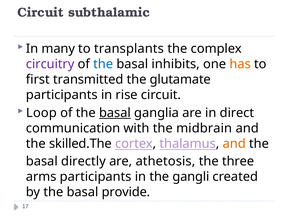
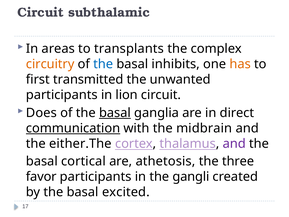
many: many -> areas
circuitry colour: purple -> orange
glutamate: glutamate -> unwanted
rise: rise -> lion
Loop: Loop -> Does
communication underline: none -> present
skilled.The: skilled.The -> either.The
and at (234, 144) colour: orange -> purple
directly: directly -> cortical
arms: arms -> favor
provide: provide -> excited
